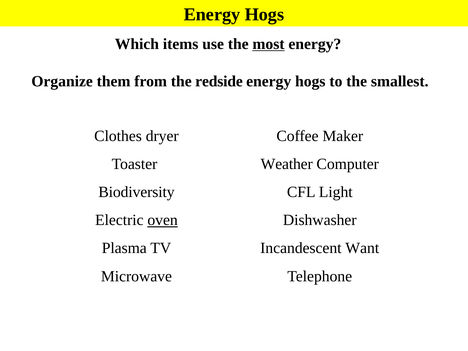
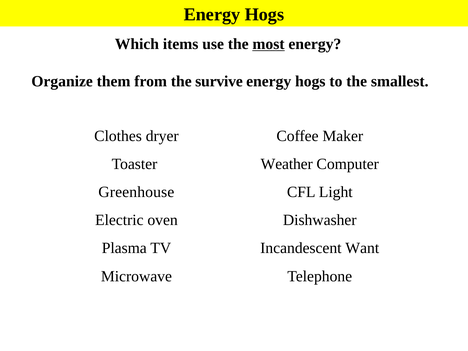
redside: redside -> survive
Biodiversity: Biodiversity -> Greenhouse
oven underline: present -> none
